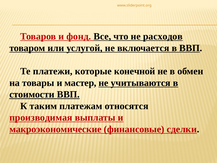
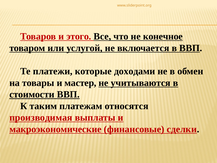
фонд: фонд -> этого
расходов: расходов -> конечное
конечной: конечной -> доходами
